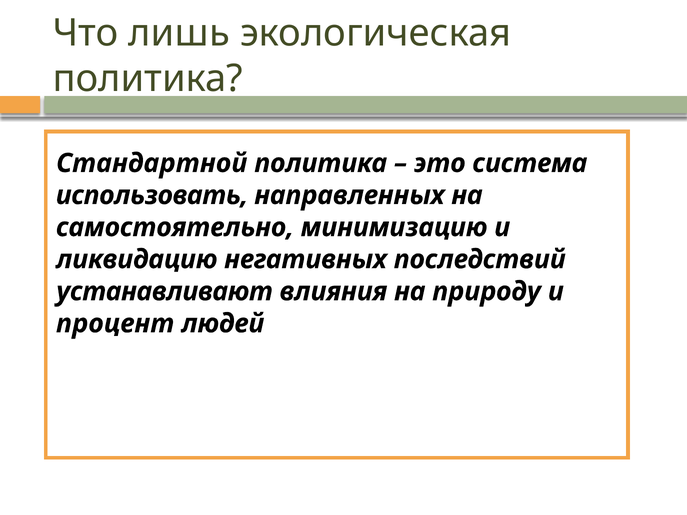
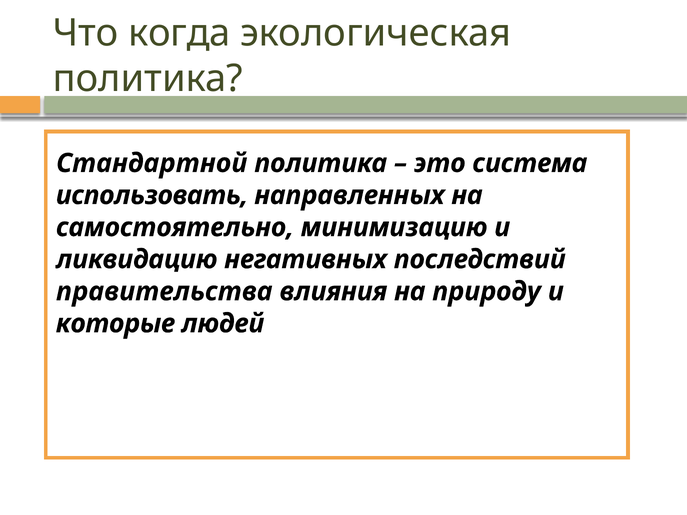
лишь: лишь -> когда
устанавливают: устанавливают -> правительства
процент: процент -> которые
